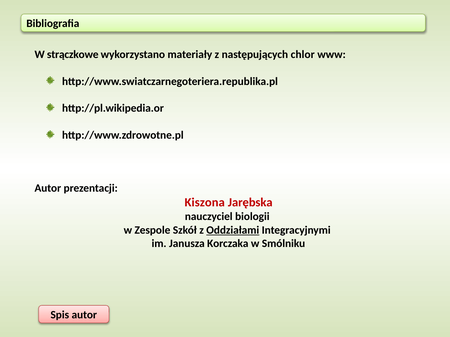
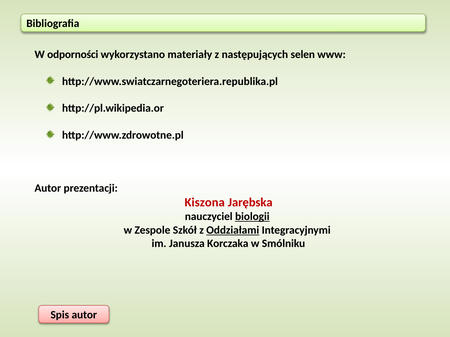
strączkowe: strączkowe -> odporności
chlor: chlor -> selen
biologii underline: none -> present
